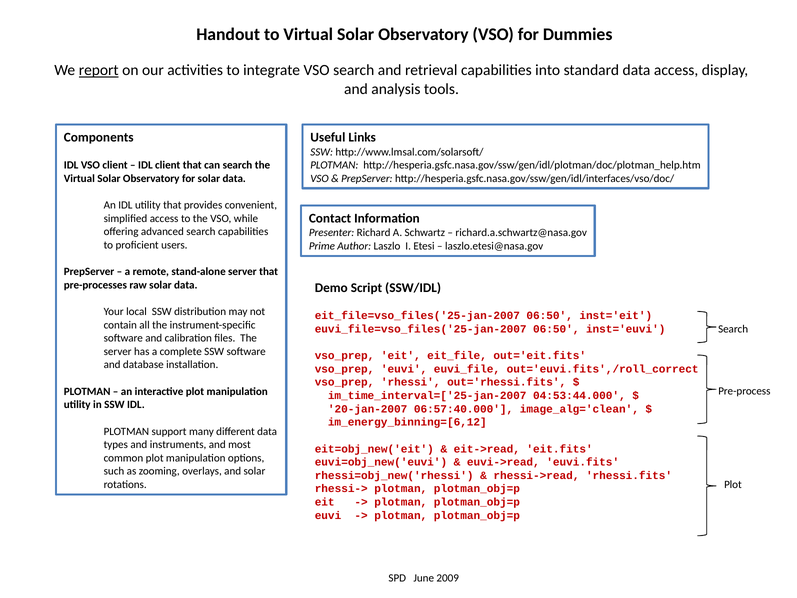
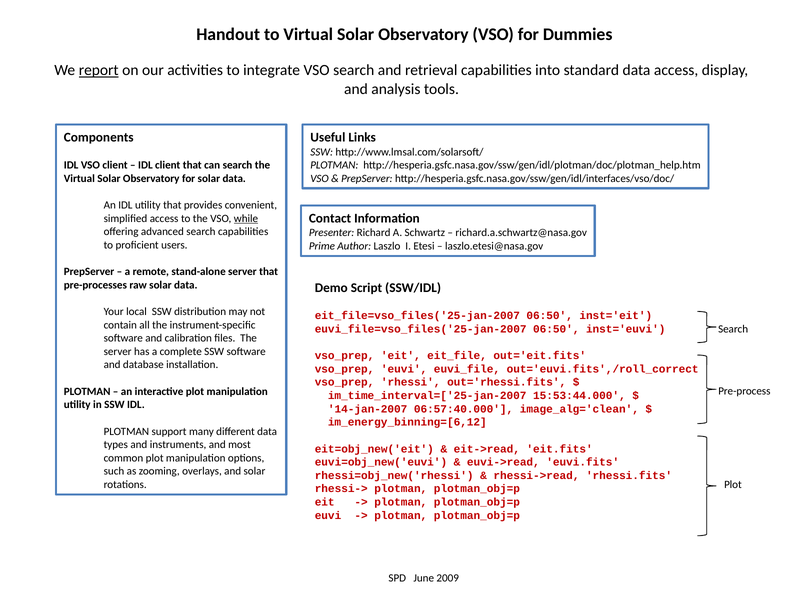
while underline: none -> present
04:53:44.000: 04:53:44.000 -> 15:53:44.000
20-jan-2007: 20-jan-2007 -> 14-jan-2007
